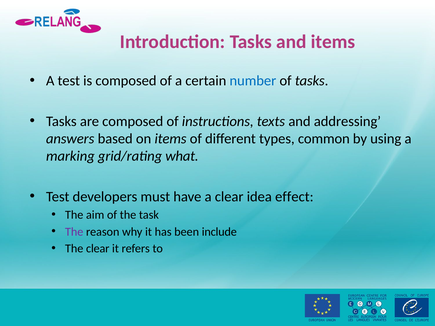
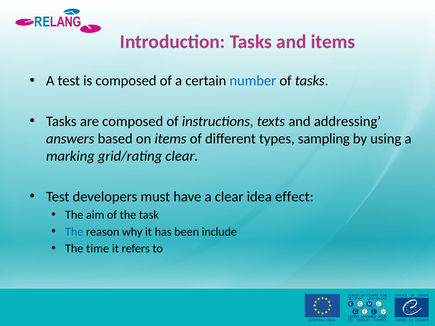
common: common -> sampling
grid/rating what: what -> clear
The at (74, 232) colour: purple -> blue
The clear: clear -> time
